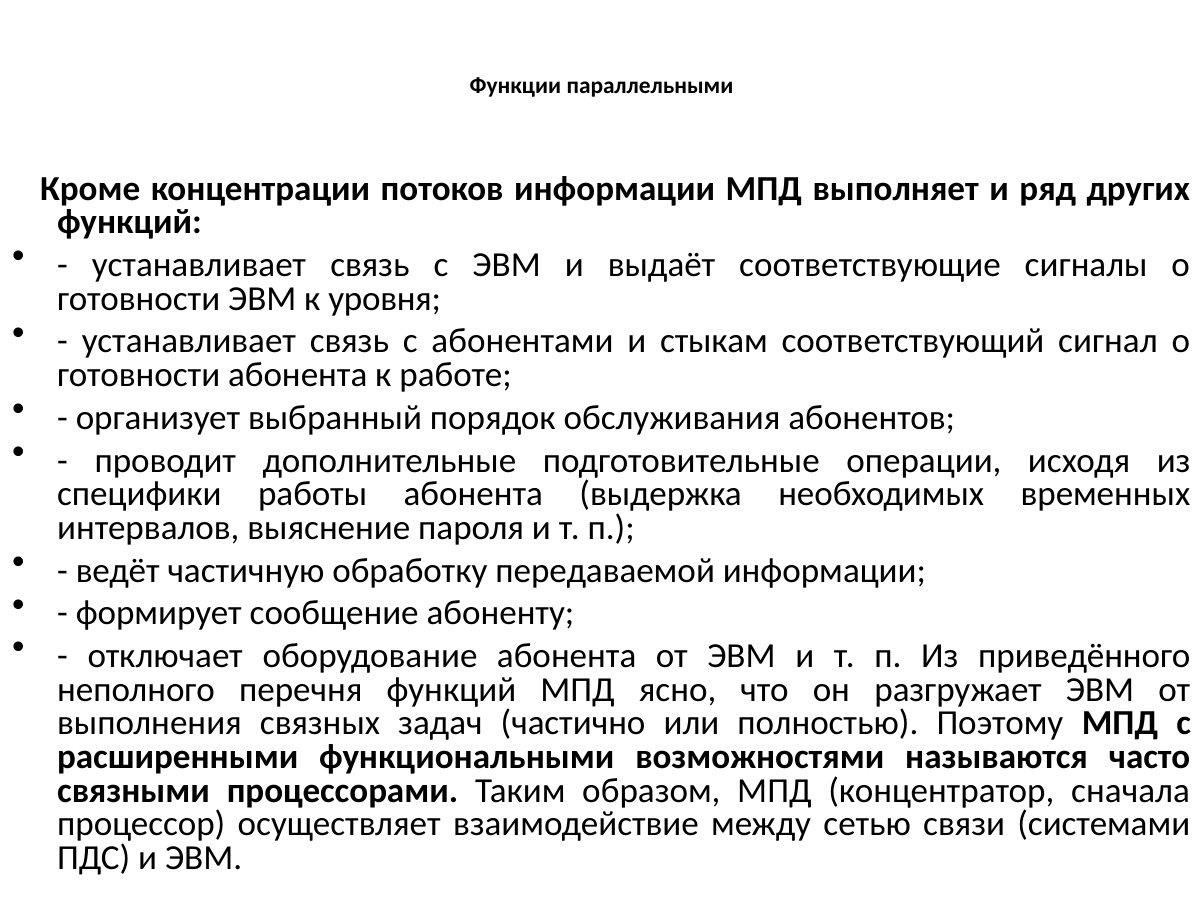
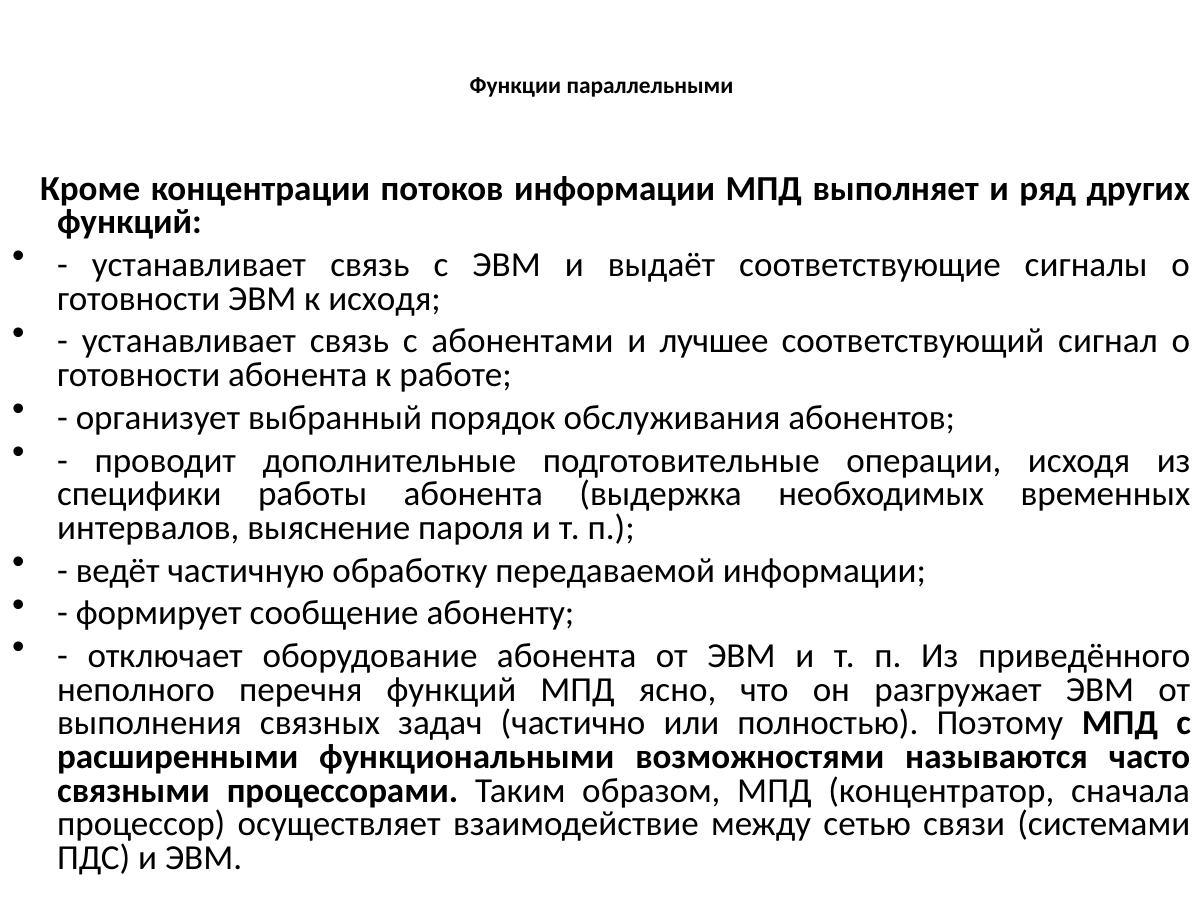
к уровня: уровня -> исходя
стыкам: стыкам -> лучшее
